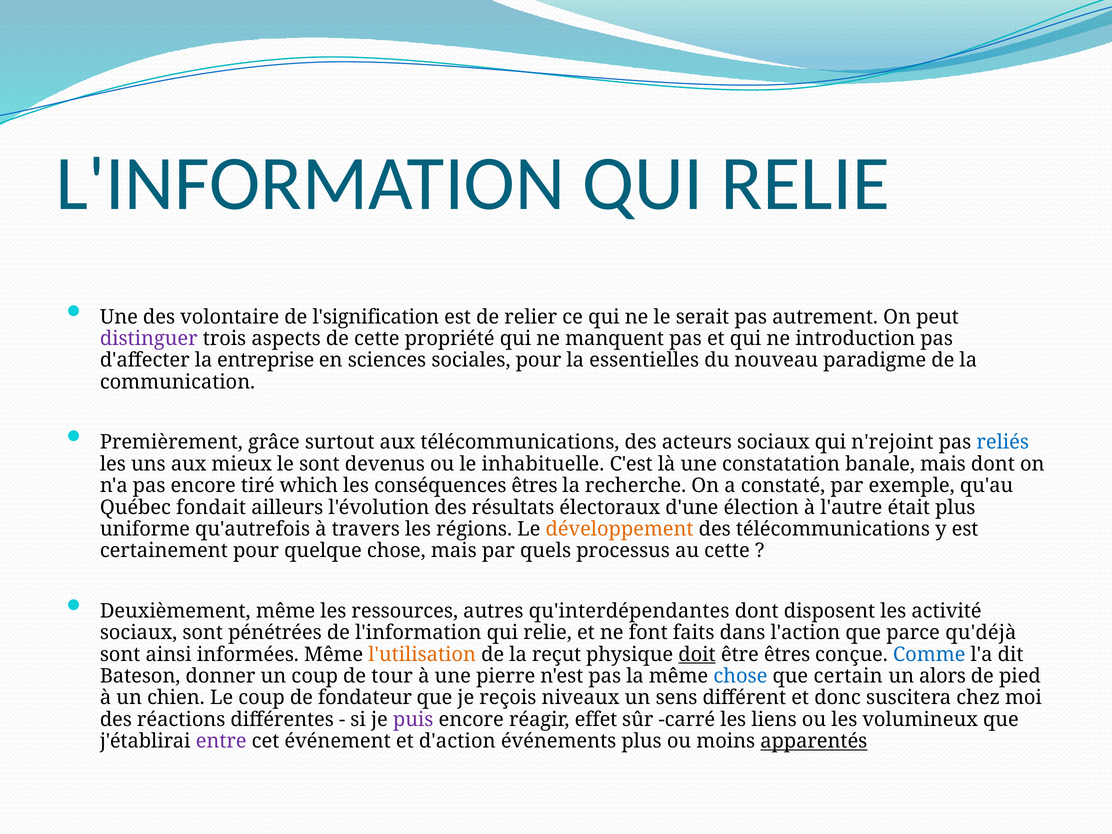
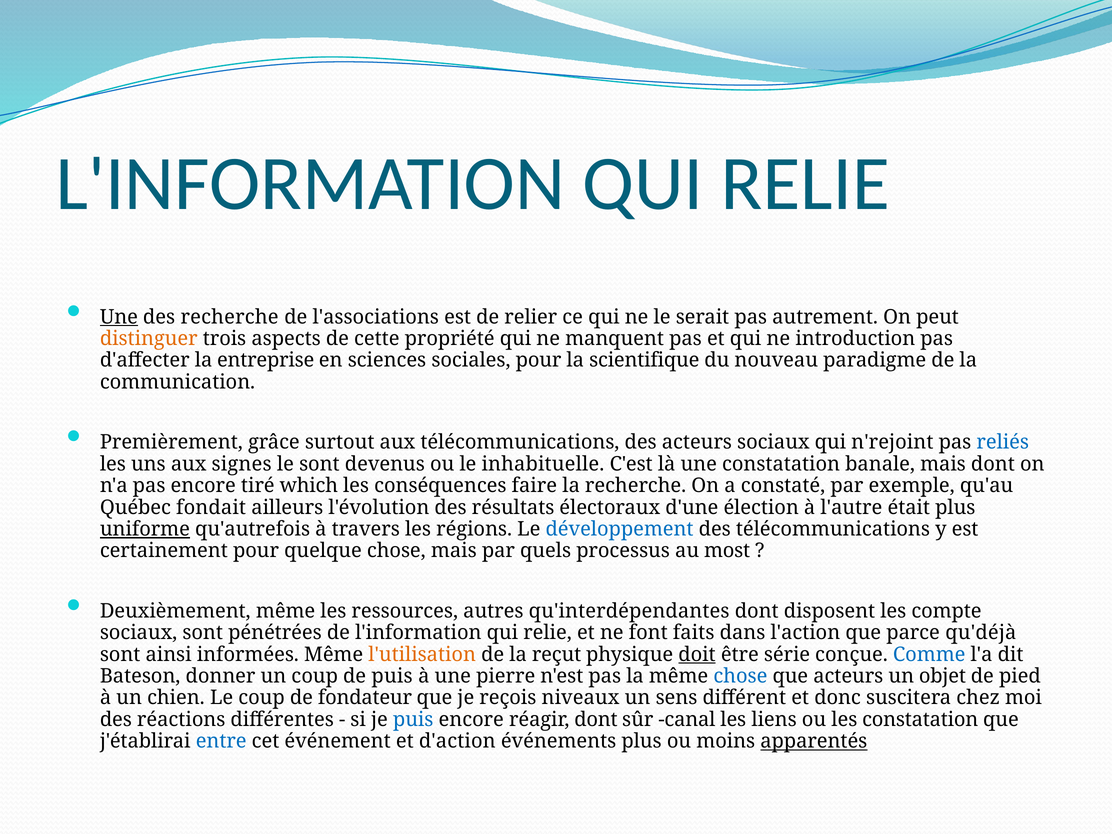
Une at (119, 317) underline: none -> present
des volontaire: volontaire -> recherche
l'signification: l'signification -> l'associations
distinguer colour: purple -> orange
essentielles: essentielles -> scientifique
mieux: mieux -> signes
conséquences êtres: êtres -> faire
uniforme underline: none -> present
développement colour: orange -> blue
au cette: cette -> most
activité: activité -> compte
être êtres: êtres -> série
de tour: tour -> puis
que certain: certain -> acteurs
alors: alors -> objet
puis at (413, 720) colour: purple -> blue
réagir effet: effet -> dont
carré: carré -> canal
les volumineux: volumineux -> constatation
entre colour: purple -> blue
